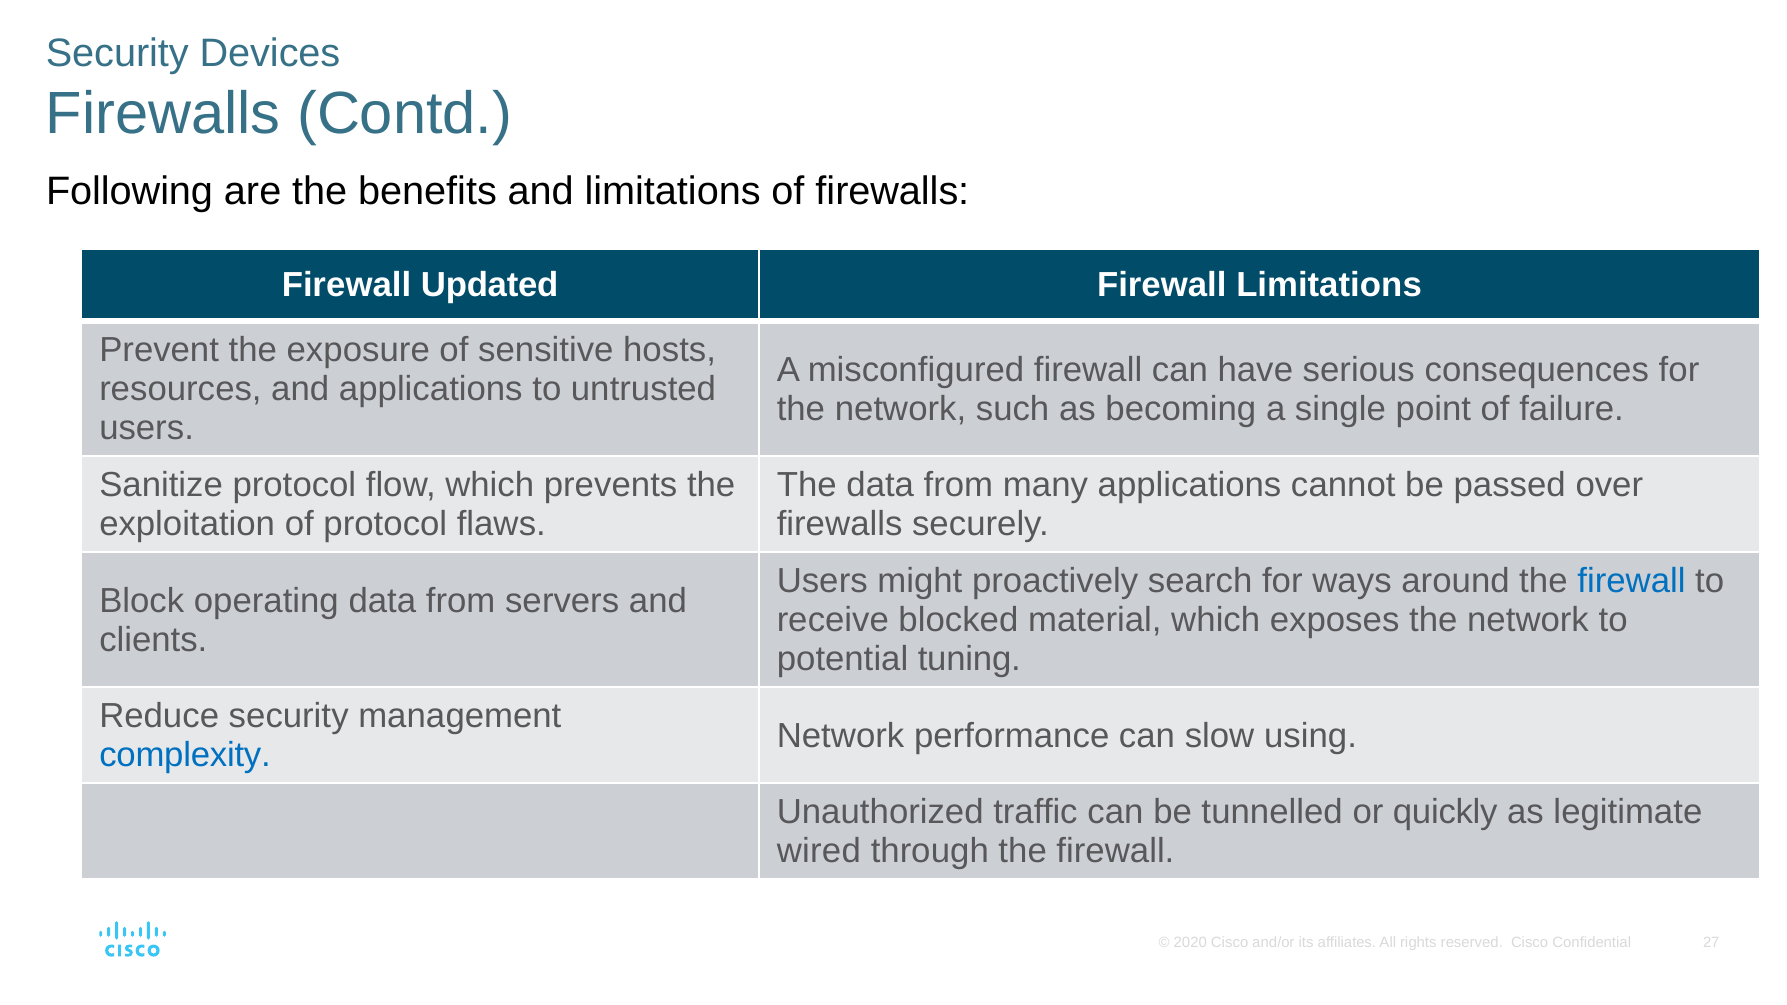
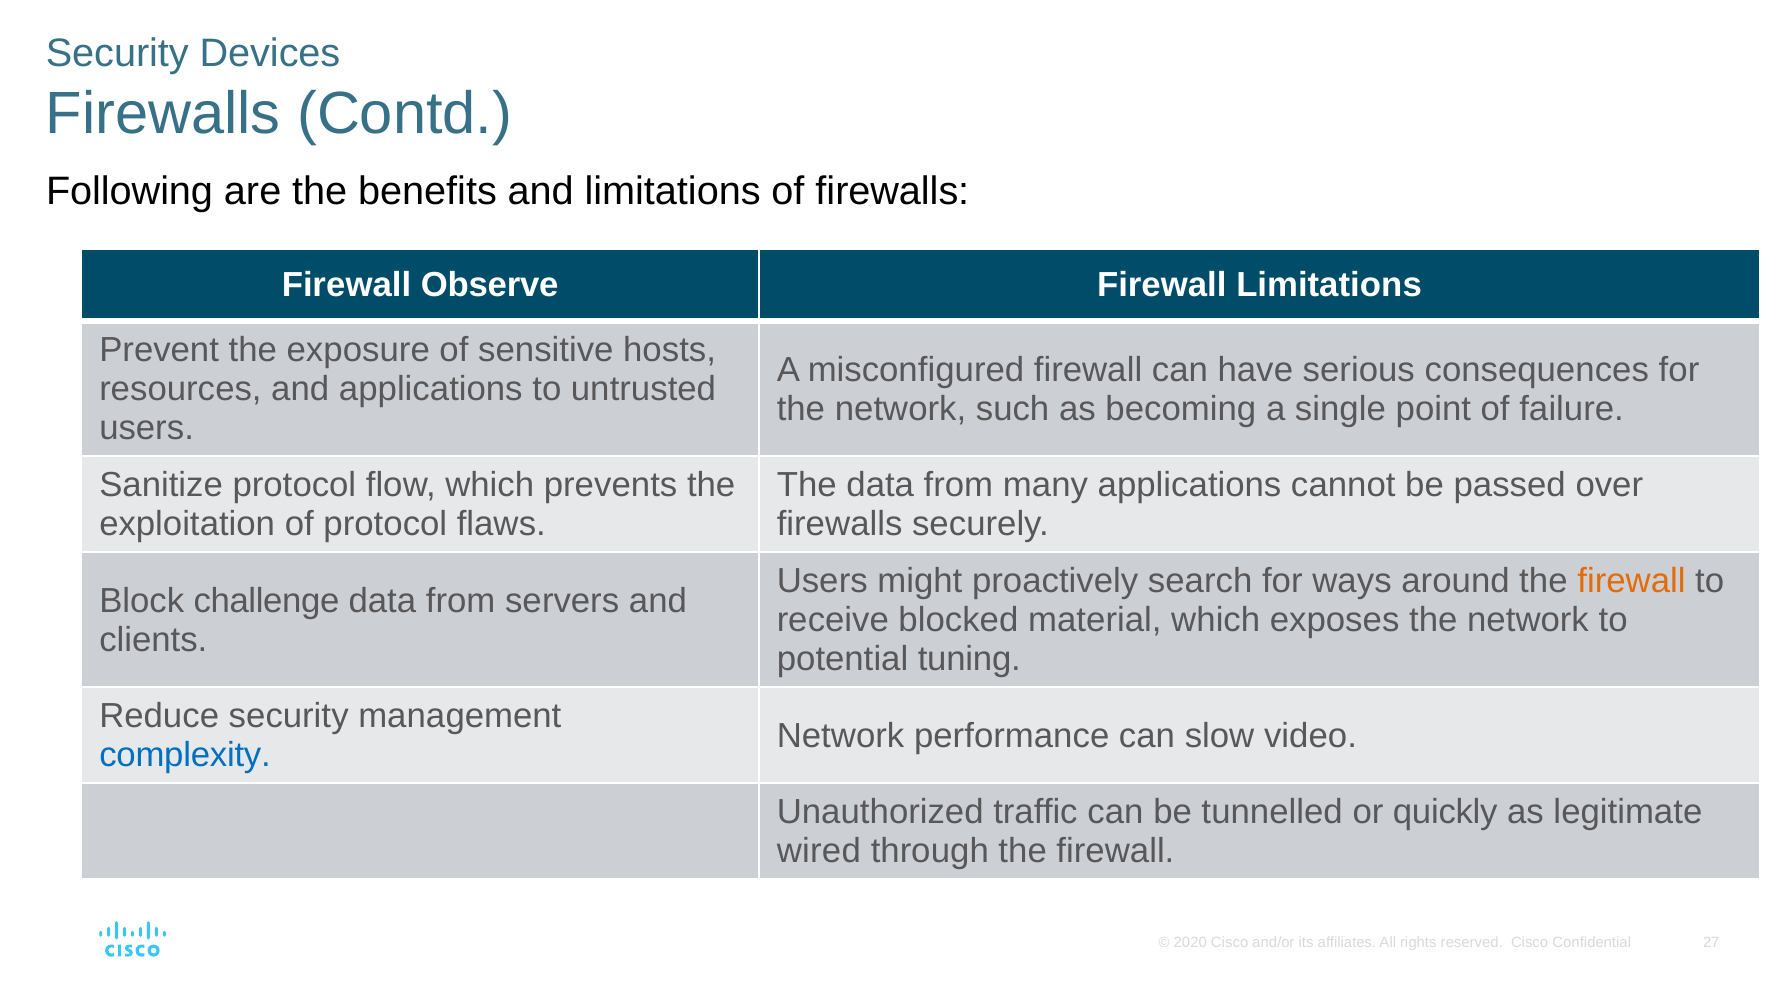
Updated: Updated -> Observe
firewall at (1631, 581) colour: blue -> orange
operating: operating -> challenge
using: using -> video
